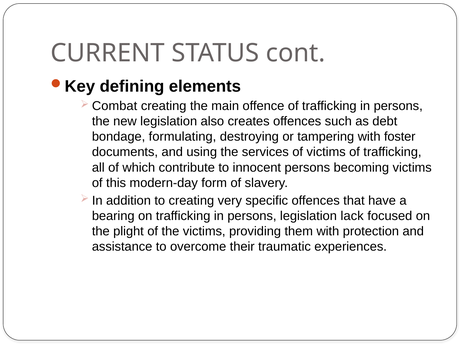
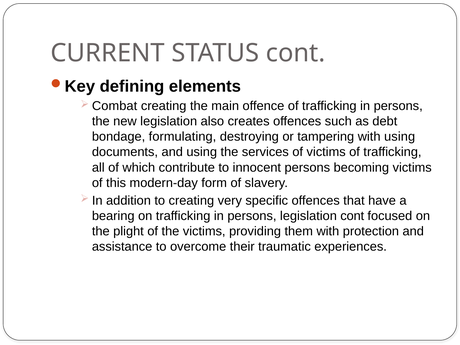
with foster: foster -> using
legislation lack: lack -> cont
